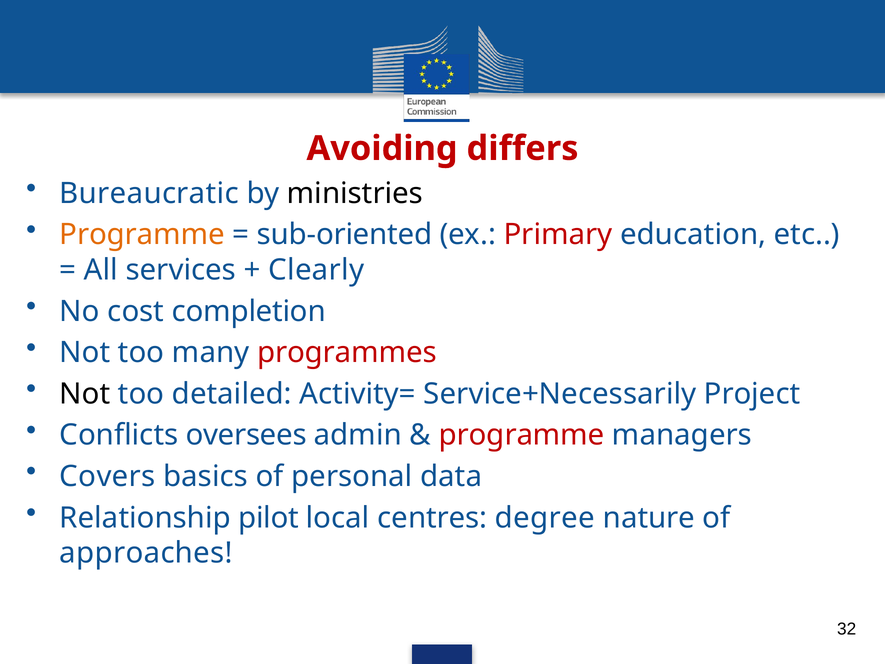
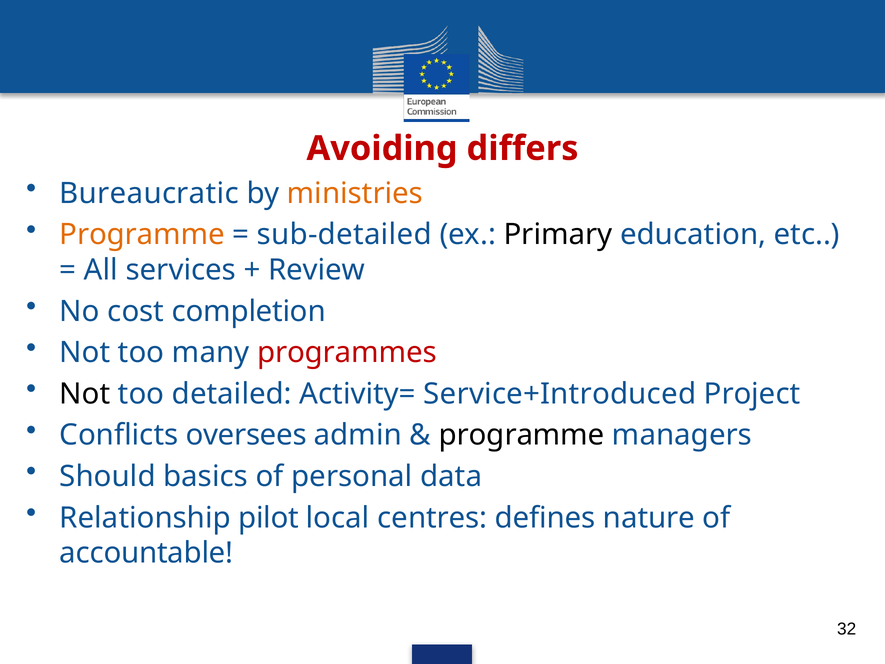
ministries colour: black -> orange
sub-oriented: sub-oriented -> sub-detailed
Primary colour: red -> black
Clearly: Clearly -> Review
Service+Necessarily: Service+Necessarily -> Service+Introduced
programme at (522, 435) colour: red -> black
Covers: Covers -> Should
degree: degree -> defines
approaches: approaches -> accountable
